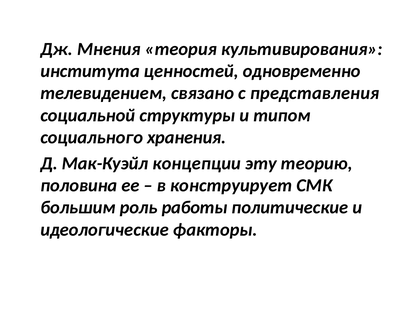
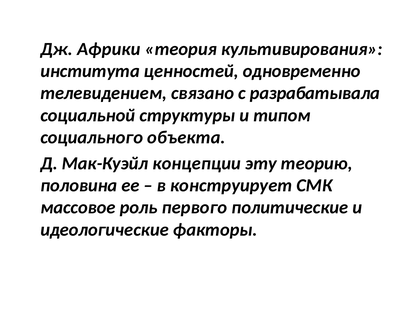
Мнения: Мнения -> Африки
представления: представления -> разрабатывала
хранения: хранения -> объекта
большим: большим -> массовое
работы: работы -> первого
